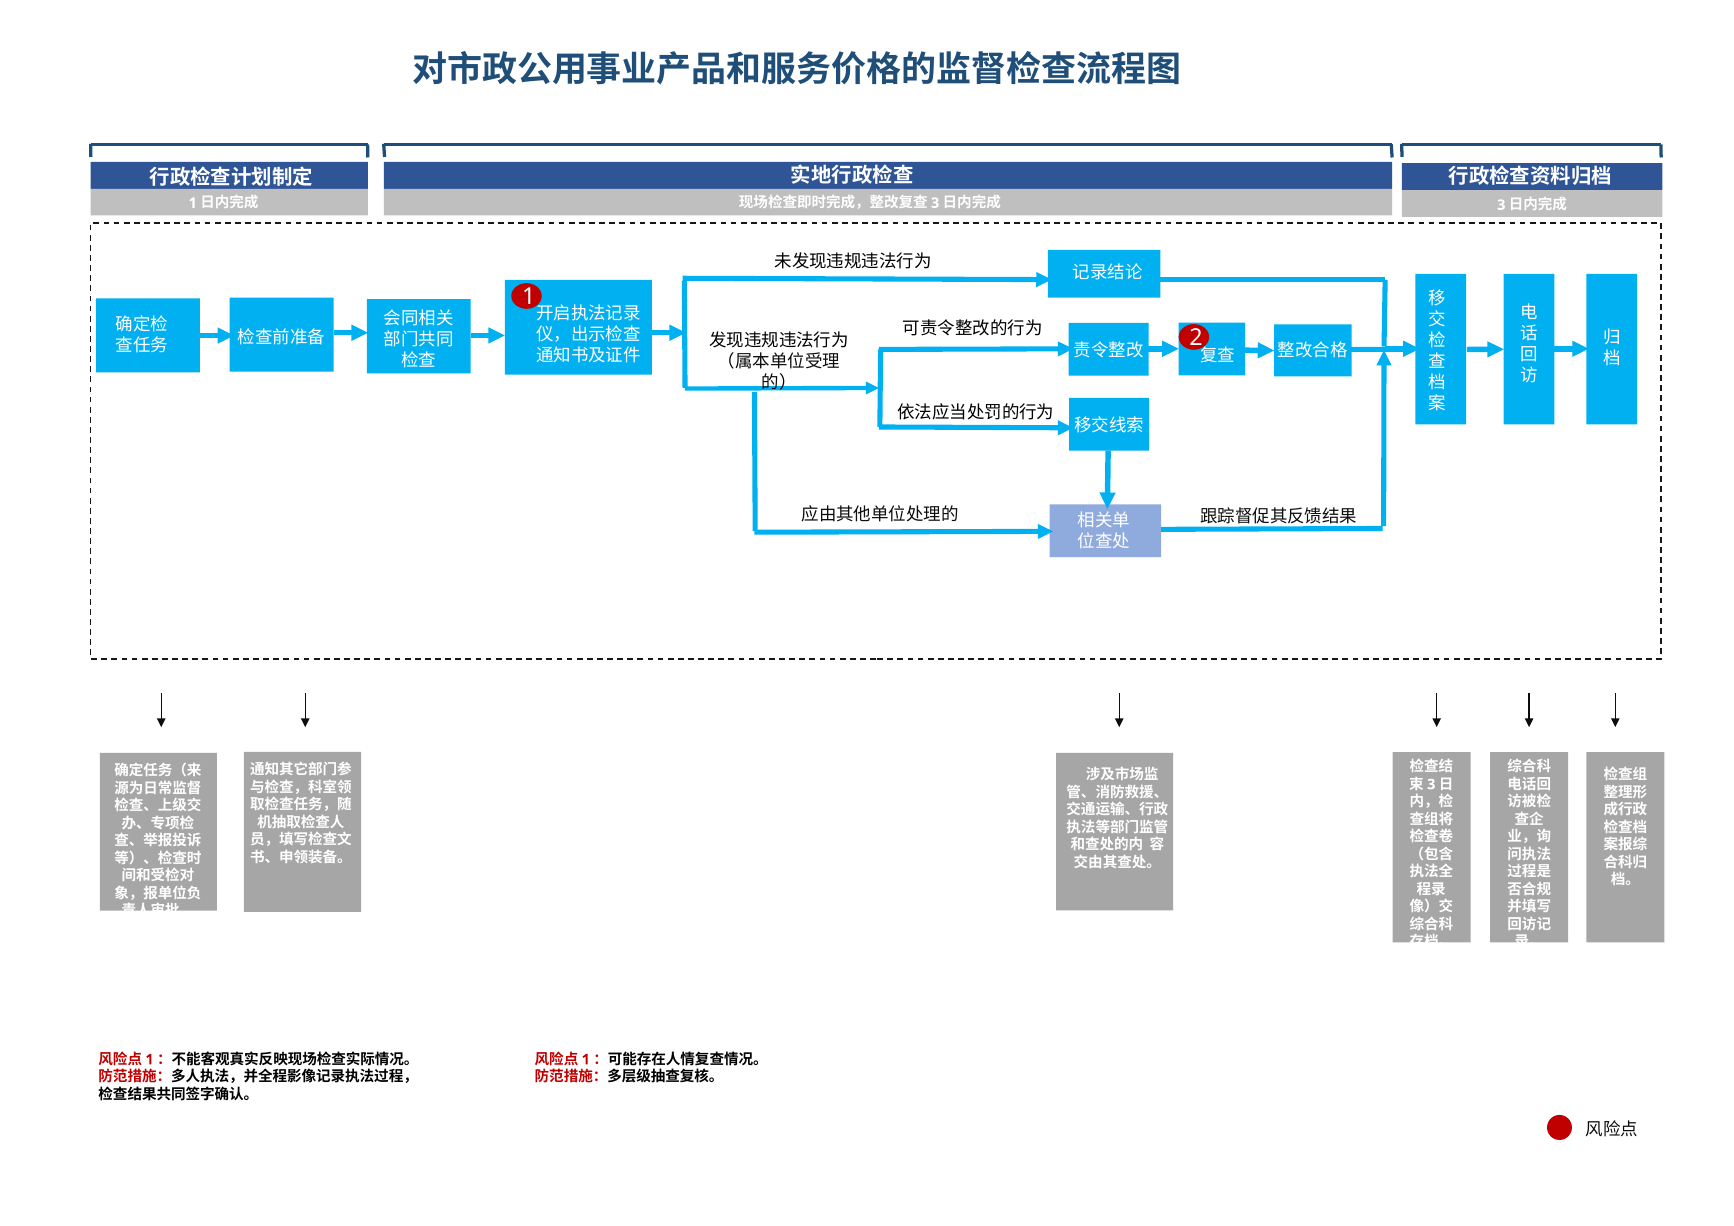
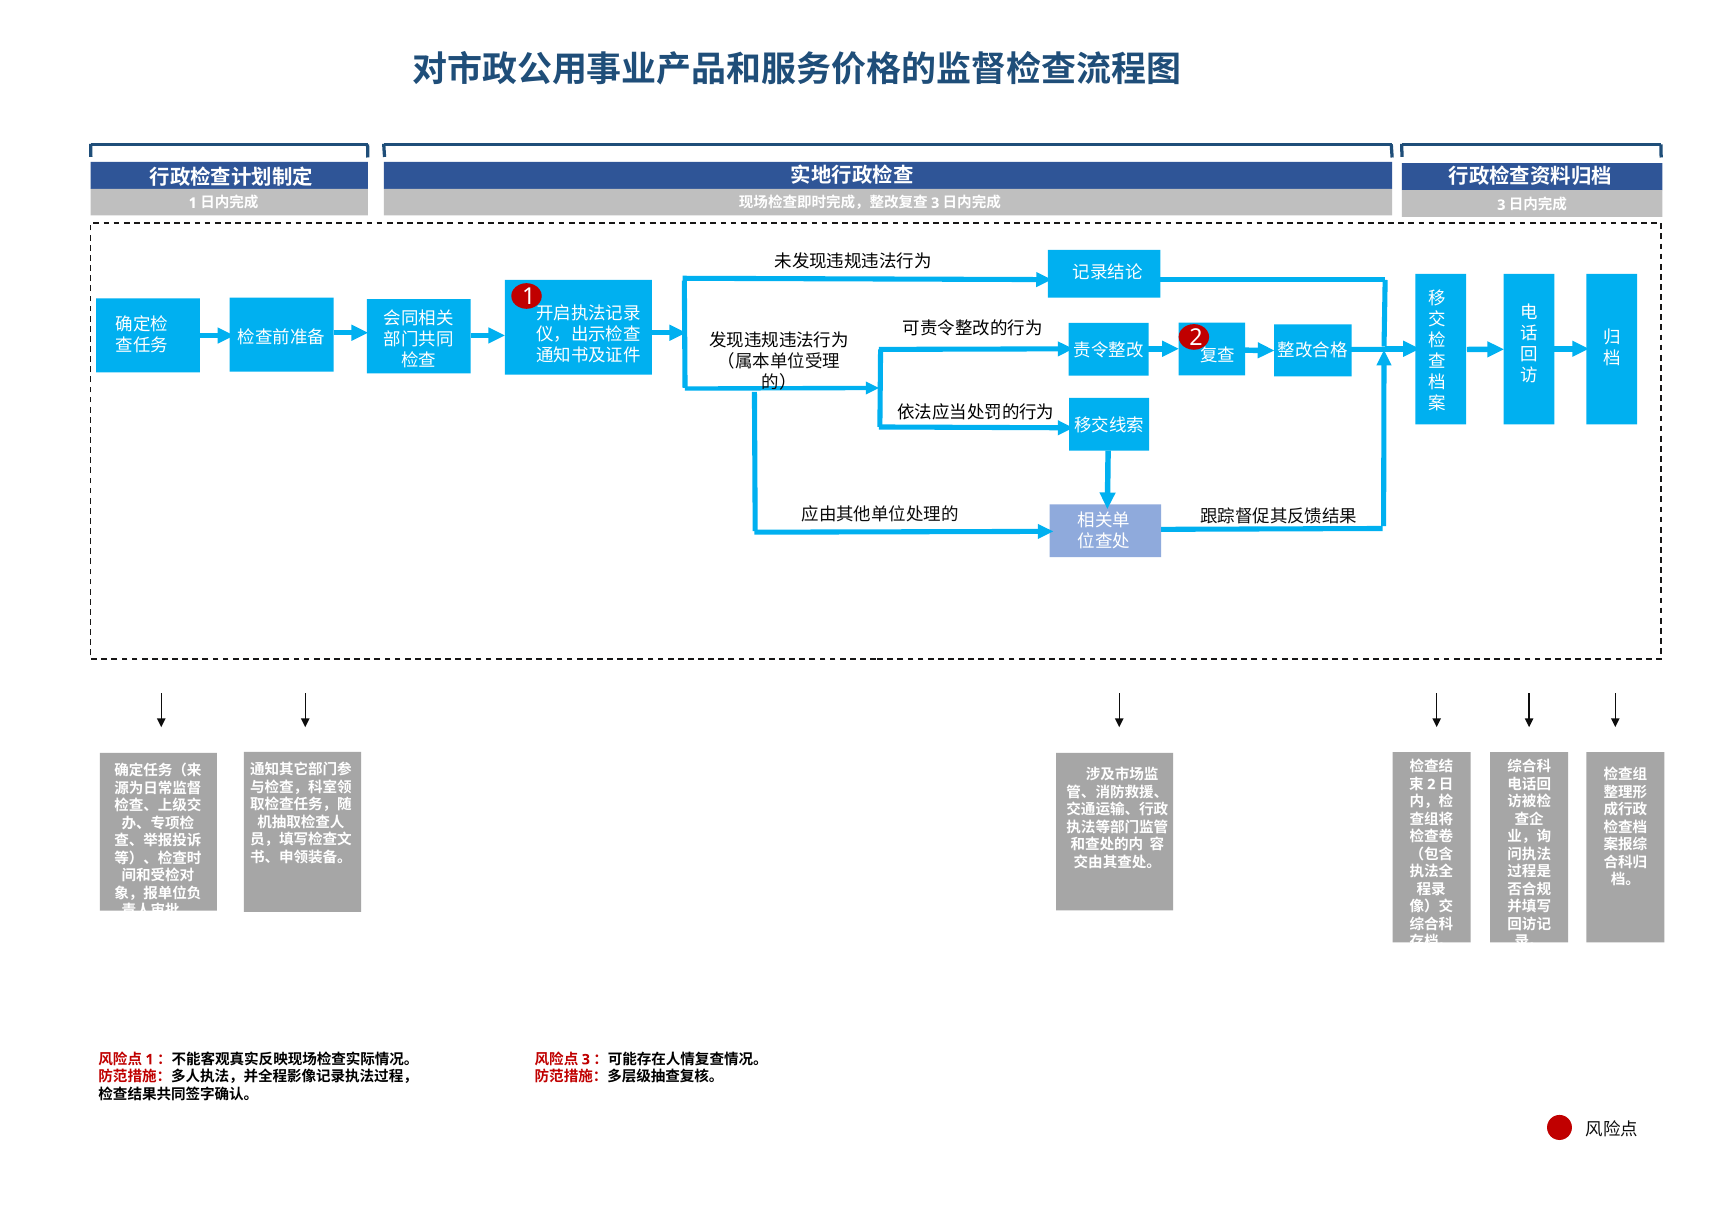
3 at (1431, 785): 3 -> 2
1 at (586, 1060): 1 -> 3
